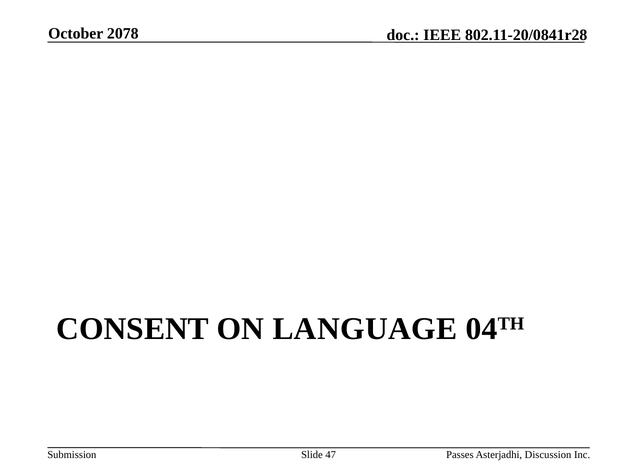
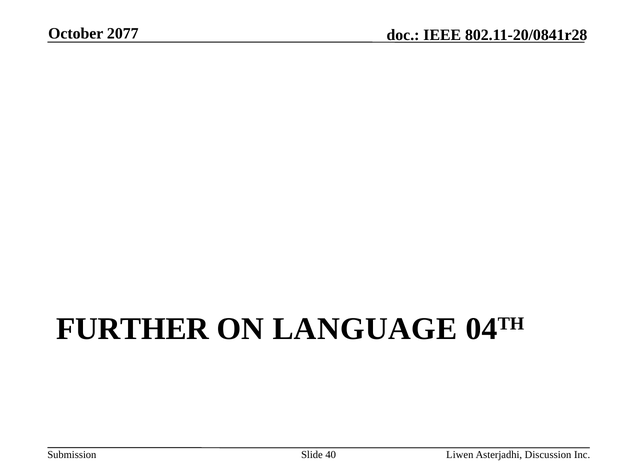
2078: 2078 -> 2077
CONSENT: CONSENT -> FURTHER
47: 47 -> 40
Passes: Passes -> Liwen
